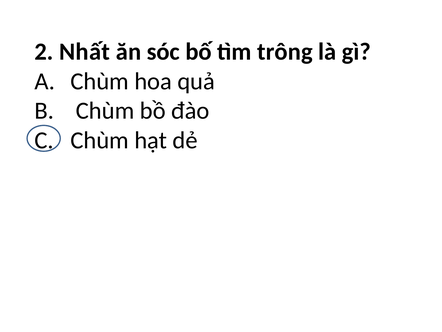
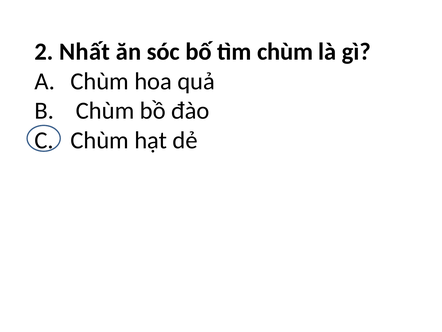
tìm trông: trông -> chùm
